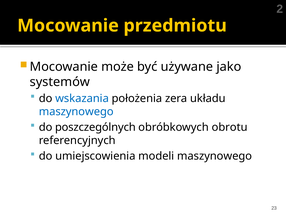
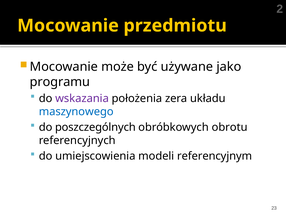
systemów: systemów -> programu
wskazania colour: blue -> purple
modeli maszynowego: maszynowego -> referencyjnym
